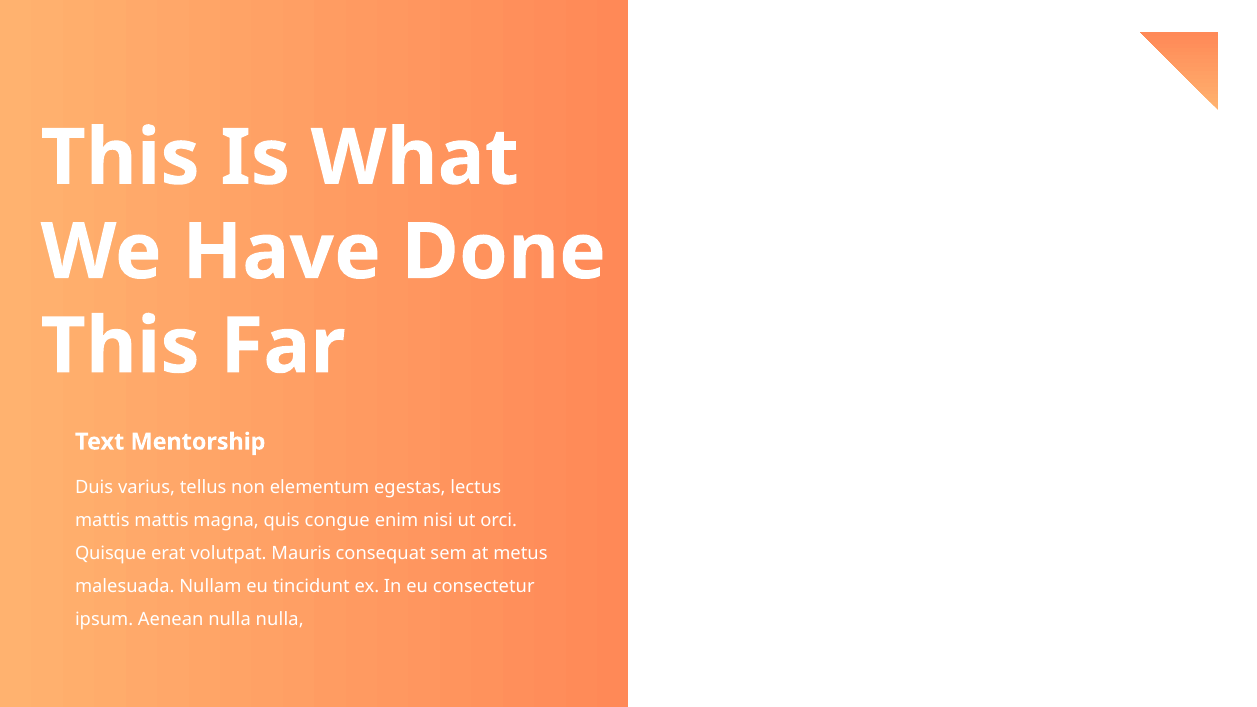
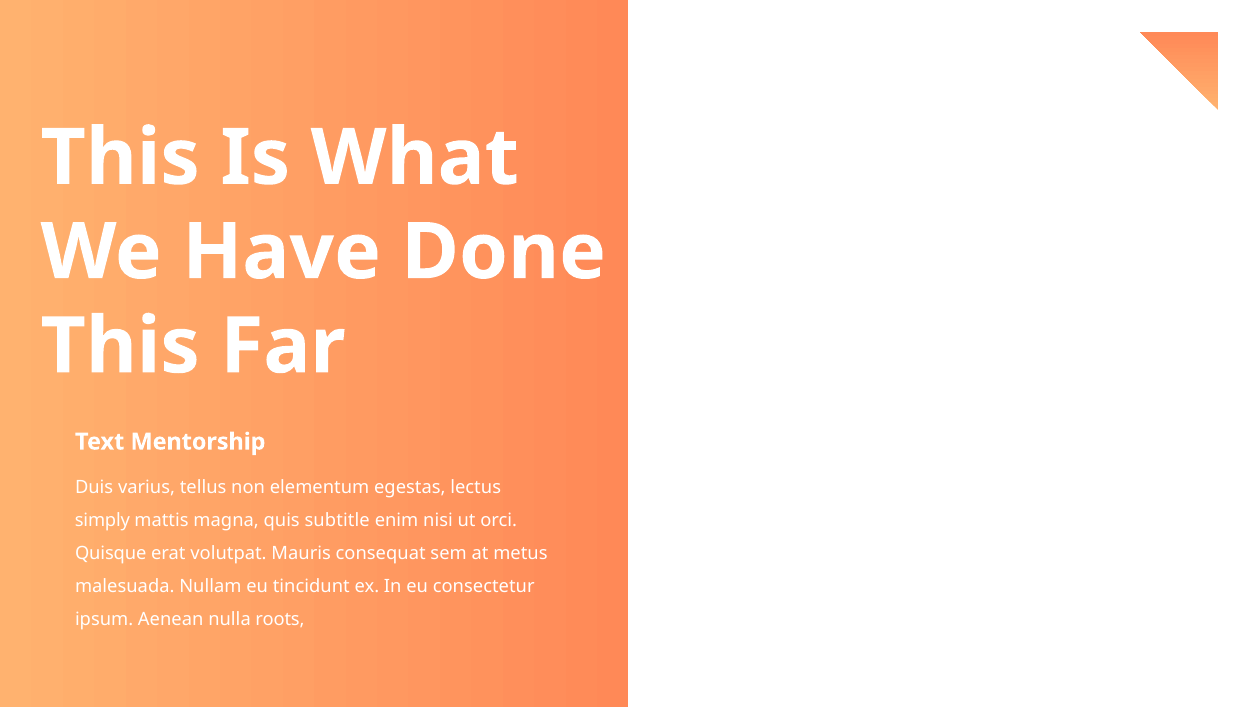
mattis at (102, 520): mattis -> simply
congue: congue -> subtitle
nulla nulla: nulla -> roots
